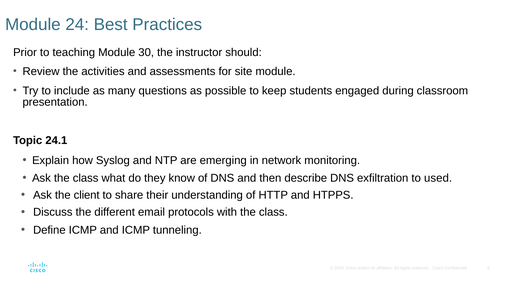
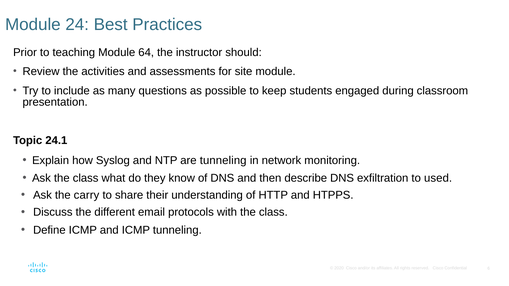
30: 30 -> 64
are emerging: emerging -> tunneling
client: client -> carry
